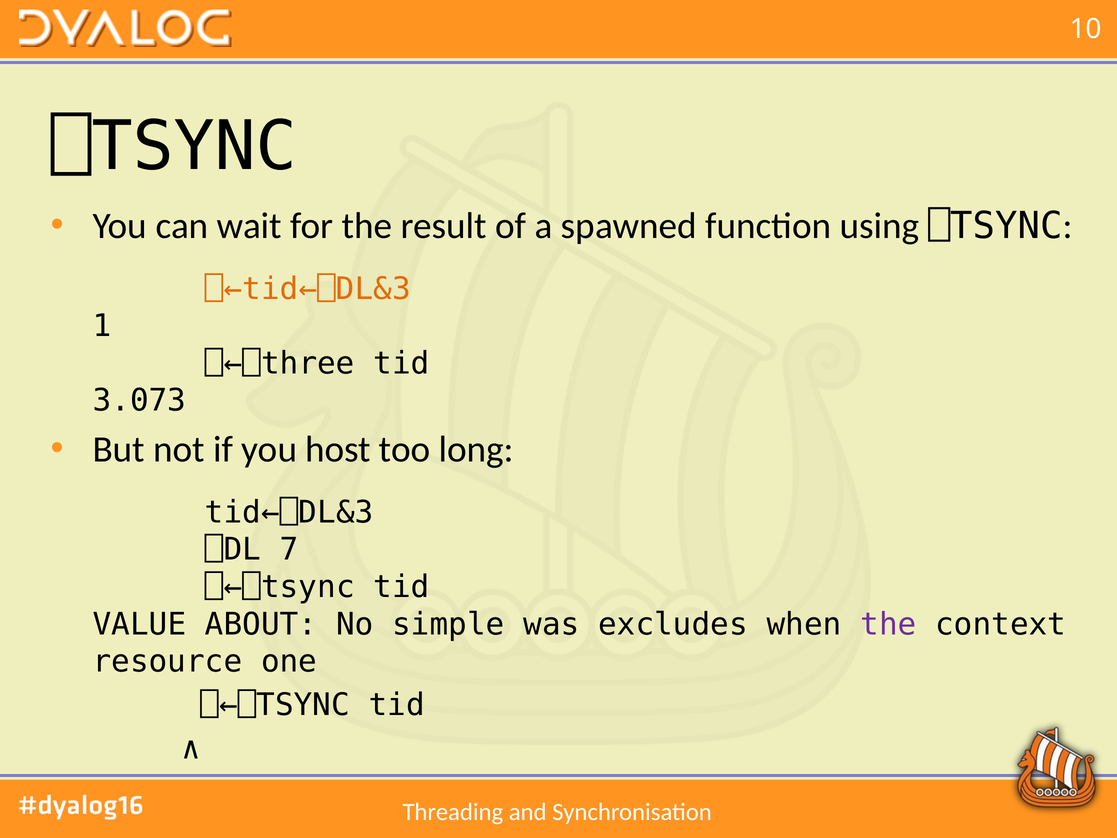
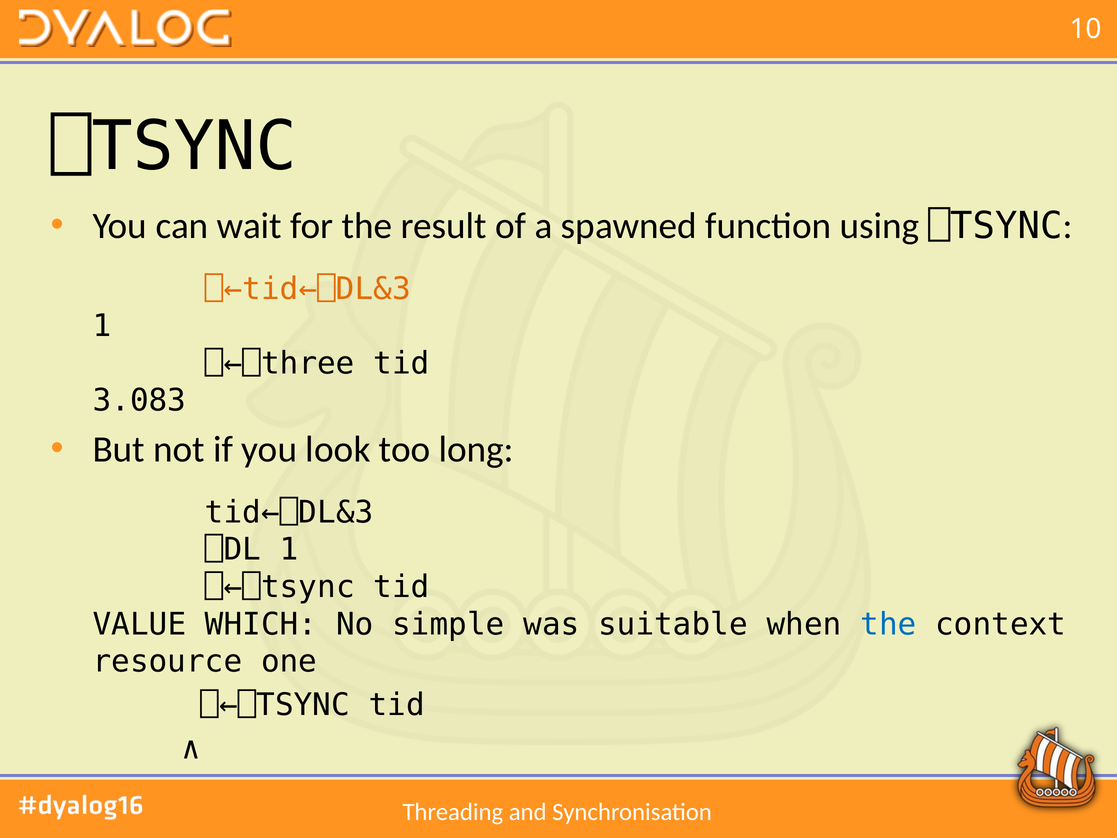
3.073: 3.073 -> 3.083
host: host -> look
⎕DL 7: 7 -> 1
ABOUT: ABOUT -> WHICH
excludes: excludes -> suitable
the at (888, 624) colour: purple -> blue
